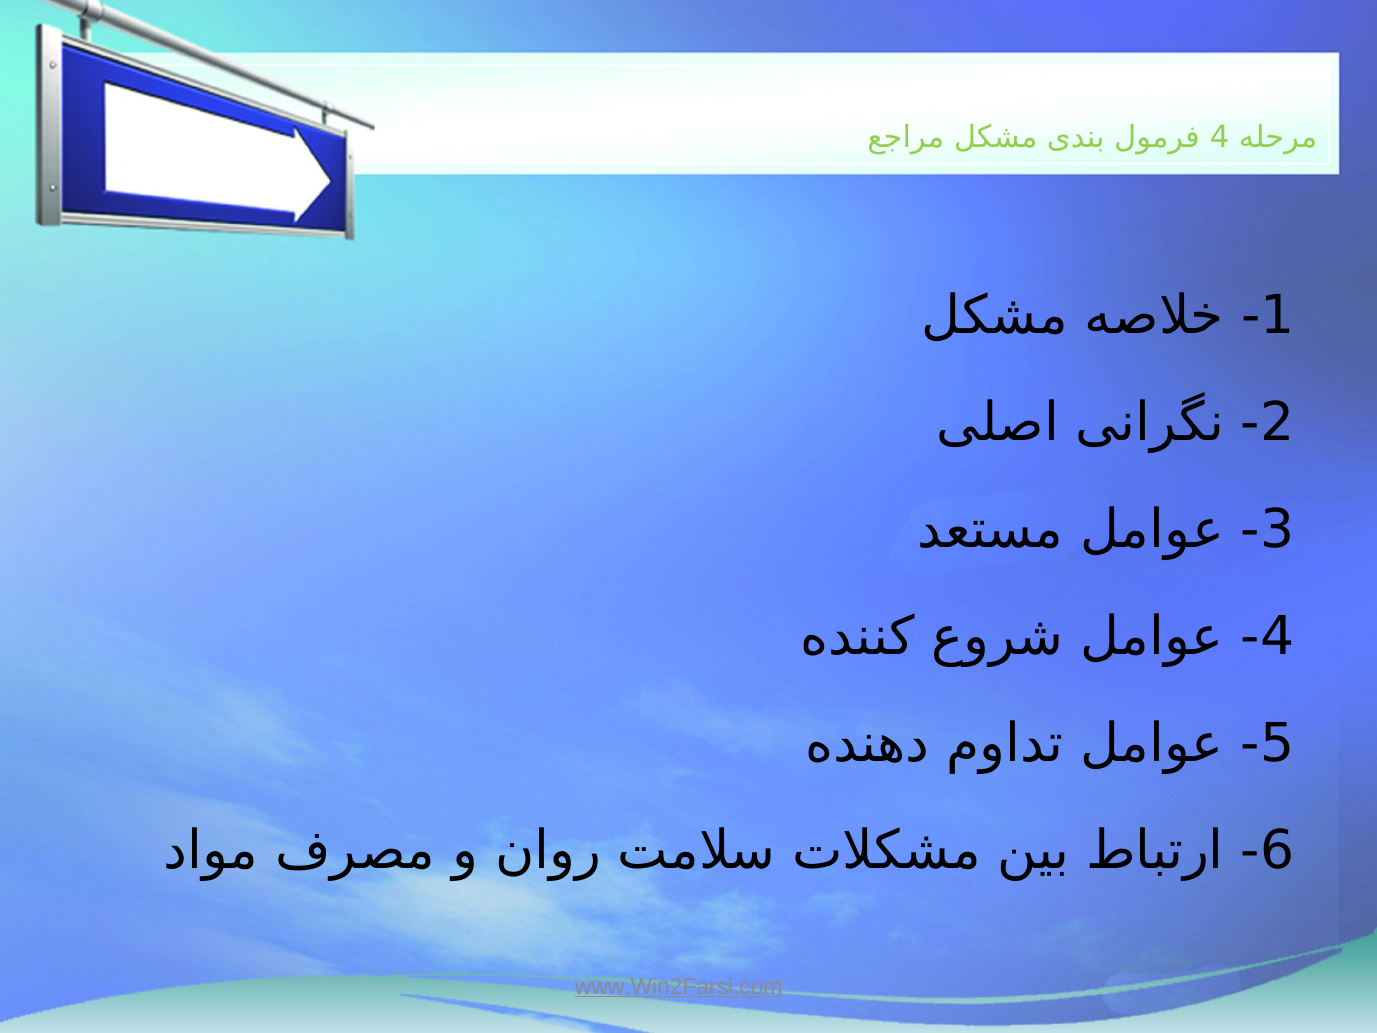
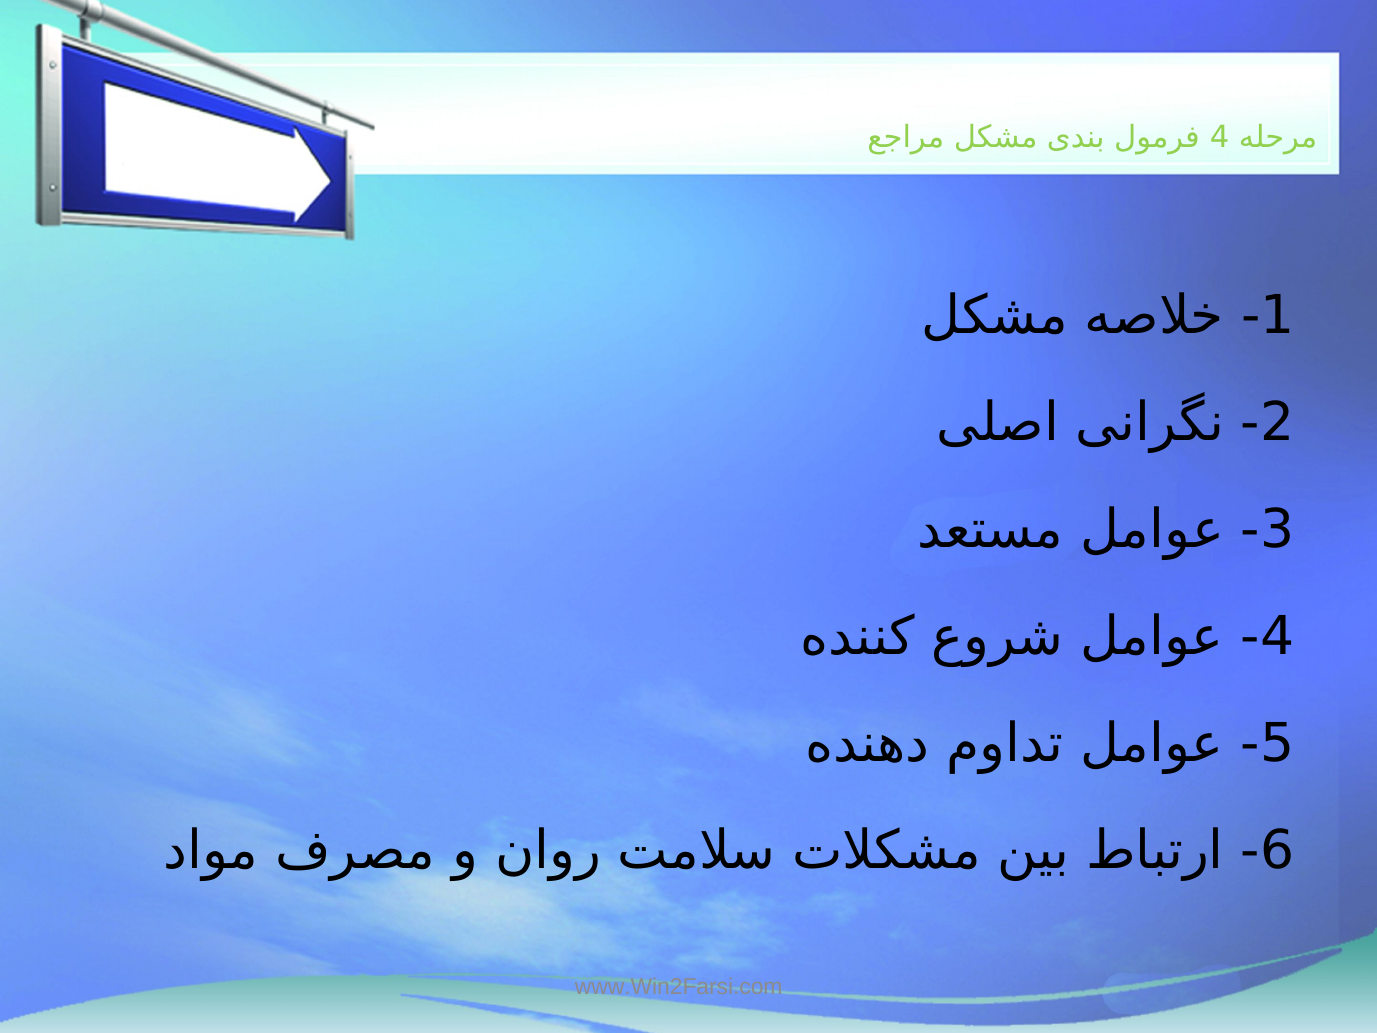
www.Win2Farsi.com underline: present -> none
